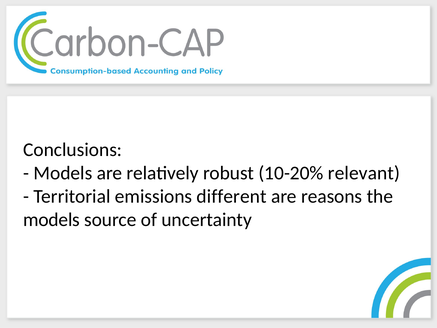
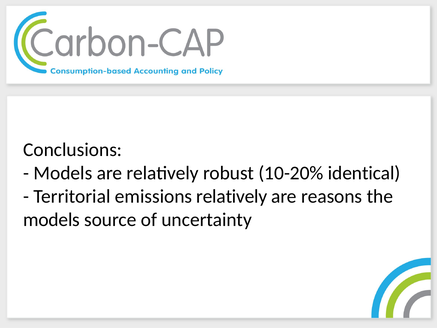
relevant: relevant -> identical
emissions different: different -> relatively
